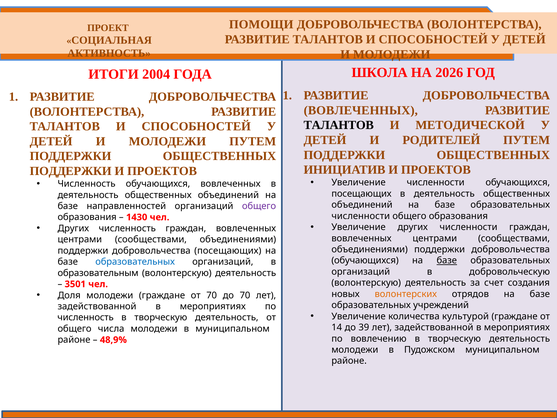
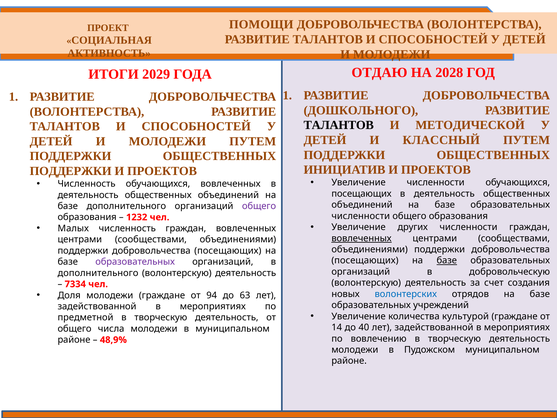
ШКОЛА: ШКОЛА -> ОТДАЮ
2026: 2026 -> 2028
2004: 2004 -> 2029
ВОВЛЕЧЕННЫХ at (361, 110): ВОВЛЕЧЕННЫХ -> ДОШКОЛЬНОГО
РОДИТЕЛЕЙ: РОДИТЕЛЕЙ -> КЛАССНЫЙ
базе направленностей: направленностей -> дополнительного
1430: 1430 -> 1232
Других at (73, 228): Других -> Малых
вовлеченных at (361, 238) underline: none -> present
обучающихся at (365, 260): обучающихся -> посещающих
образовательных at (135, 262) colour: blue -> purple
образовательным at (98, 273): образовательным -> дополнительного
3501: 3501 -> 7334
от 70: 70 -> 94
до 70: 70 -> 63
волонтерских colour: orange -> blue
численность at (86, 317): численность -> предметной
39: 39 -> 40
